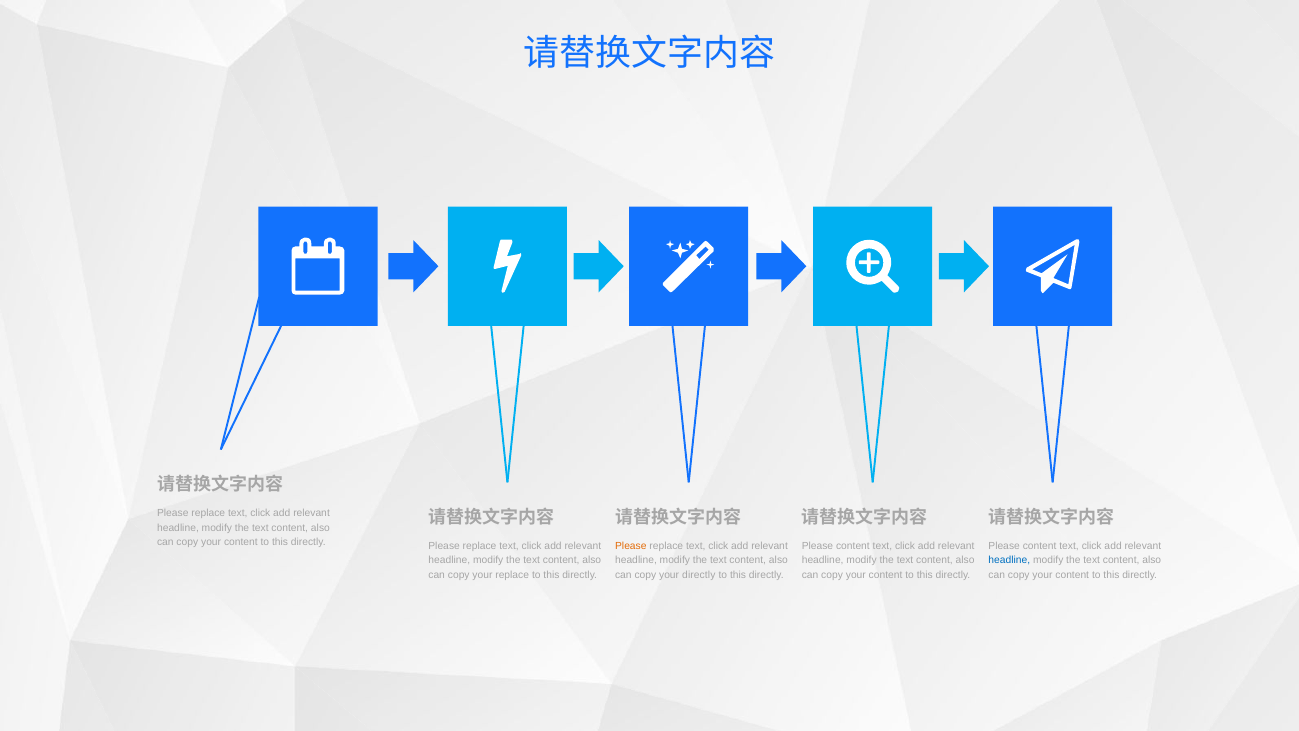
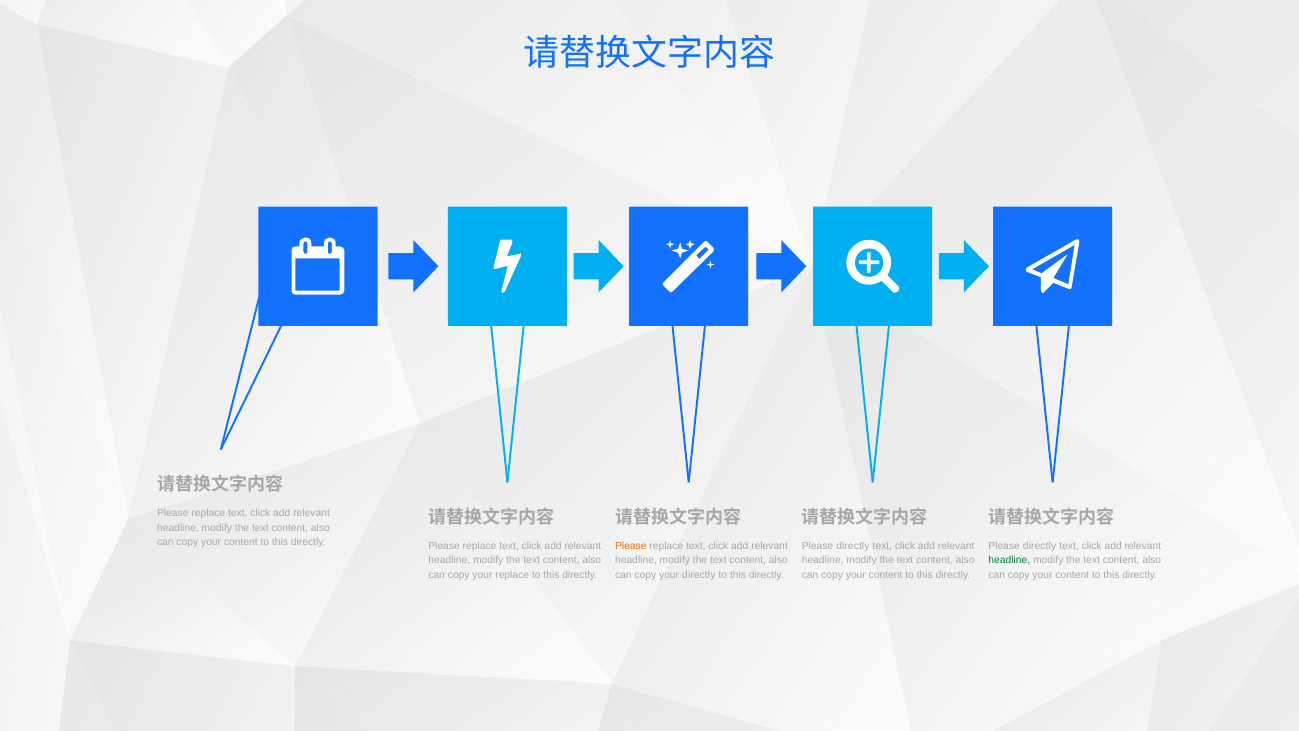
content at (853, 545): content -> directly
content at (1040, 545): content -> directly
headline at (1009, 560) colour: blue -> green
